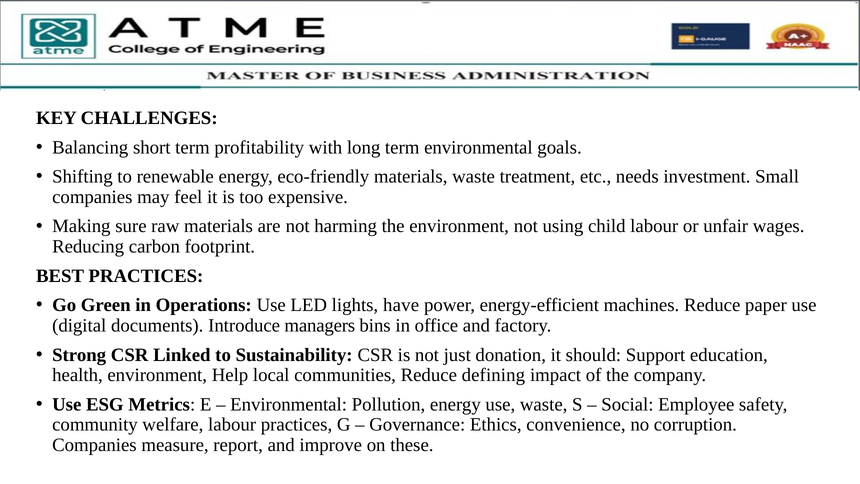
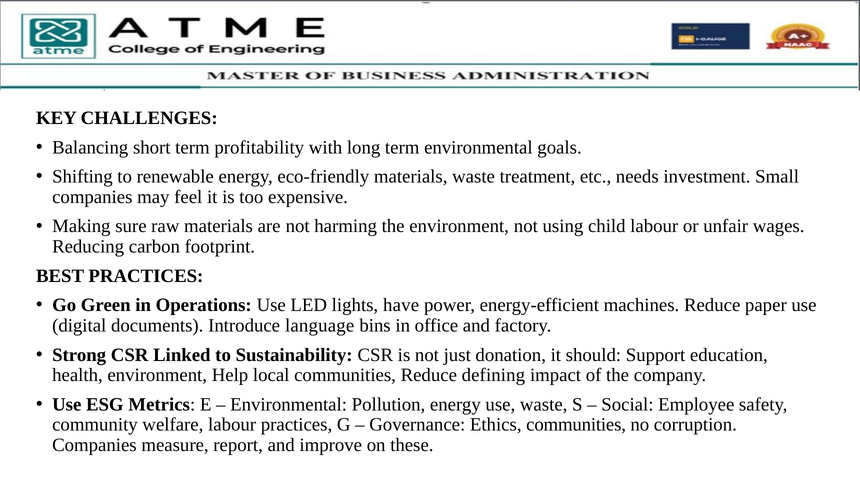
managers: managers -> language
Ethics convenience: convenience -> communities
